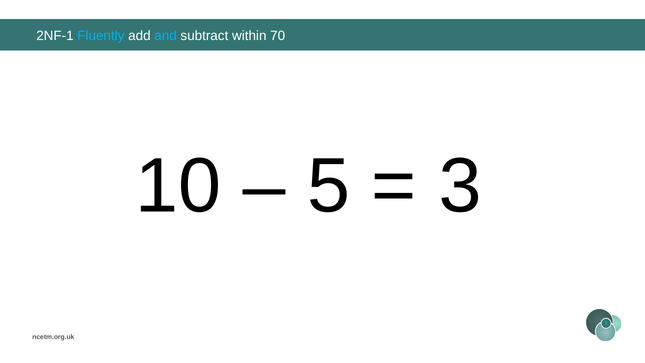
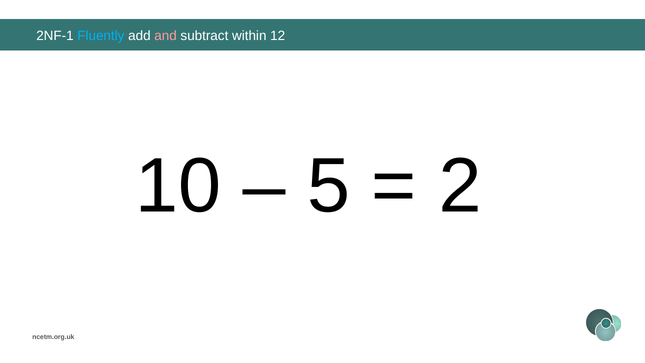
and colour: light blue -> pink
70: 70 -> 12
3: 3 -> 2
